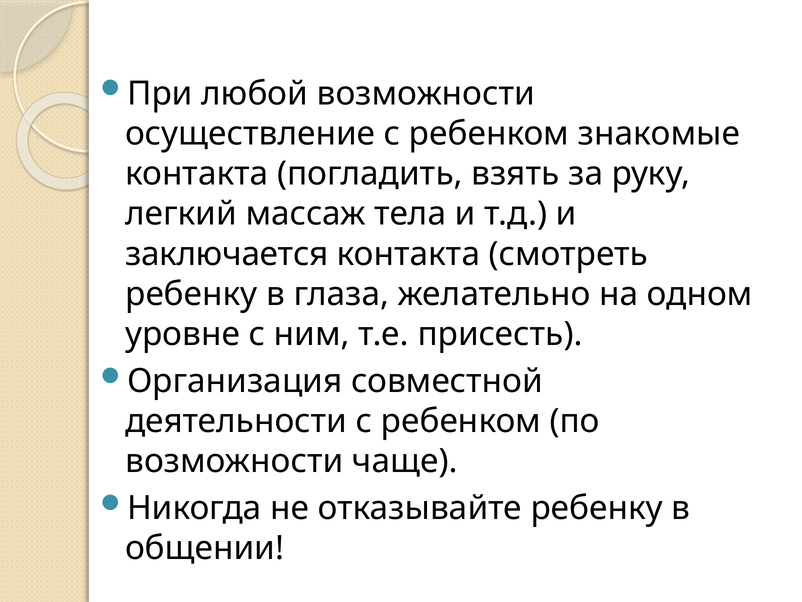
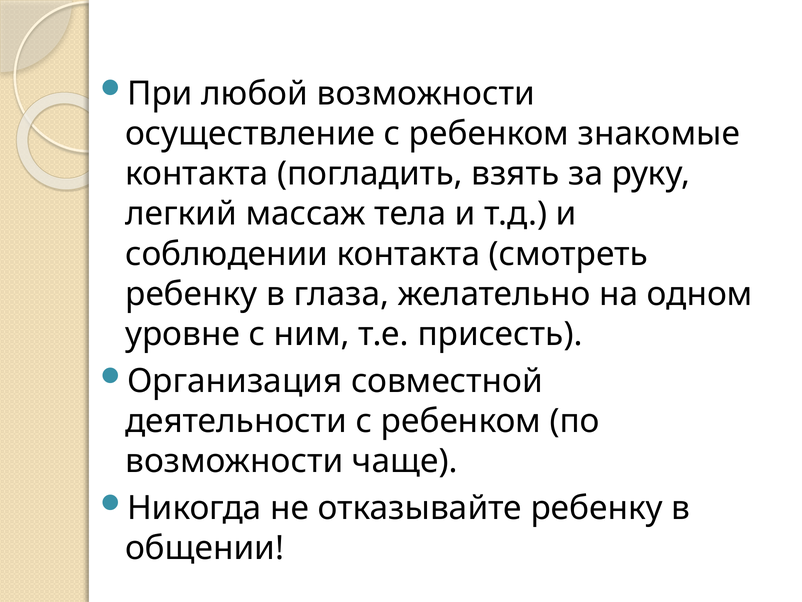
заключается: заключается -> соблюдении
